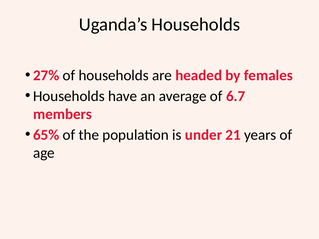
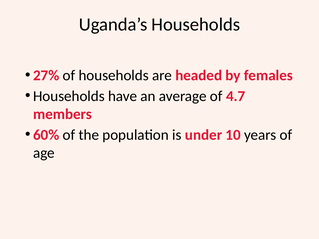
6.7: 6.7 -> 4.7
65%: 65% -> 60%
21: 21 -> 10
